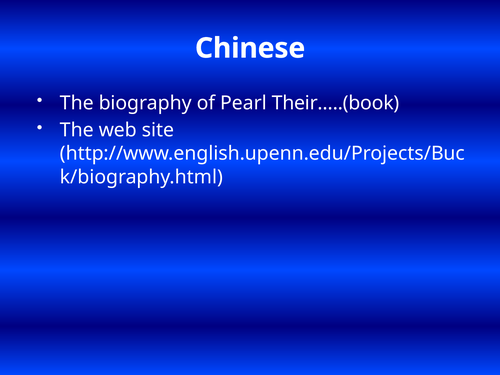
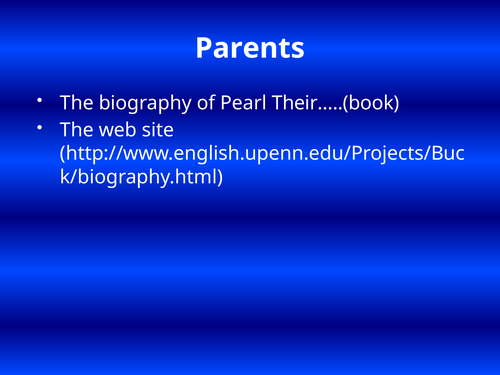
Chinese: Chinese -> Parents
